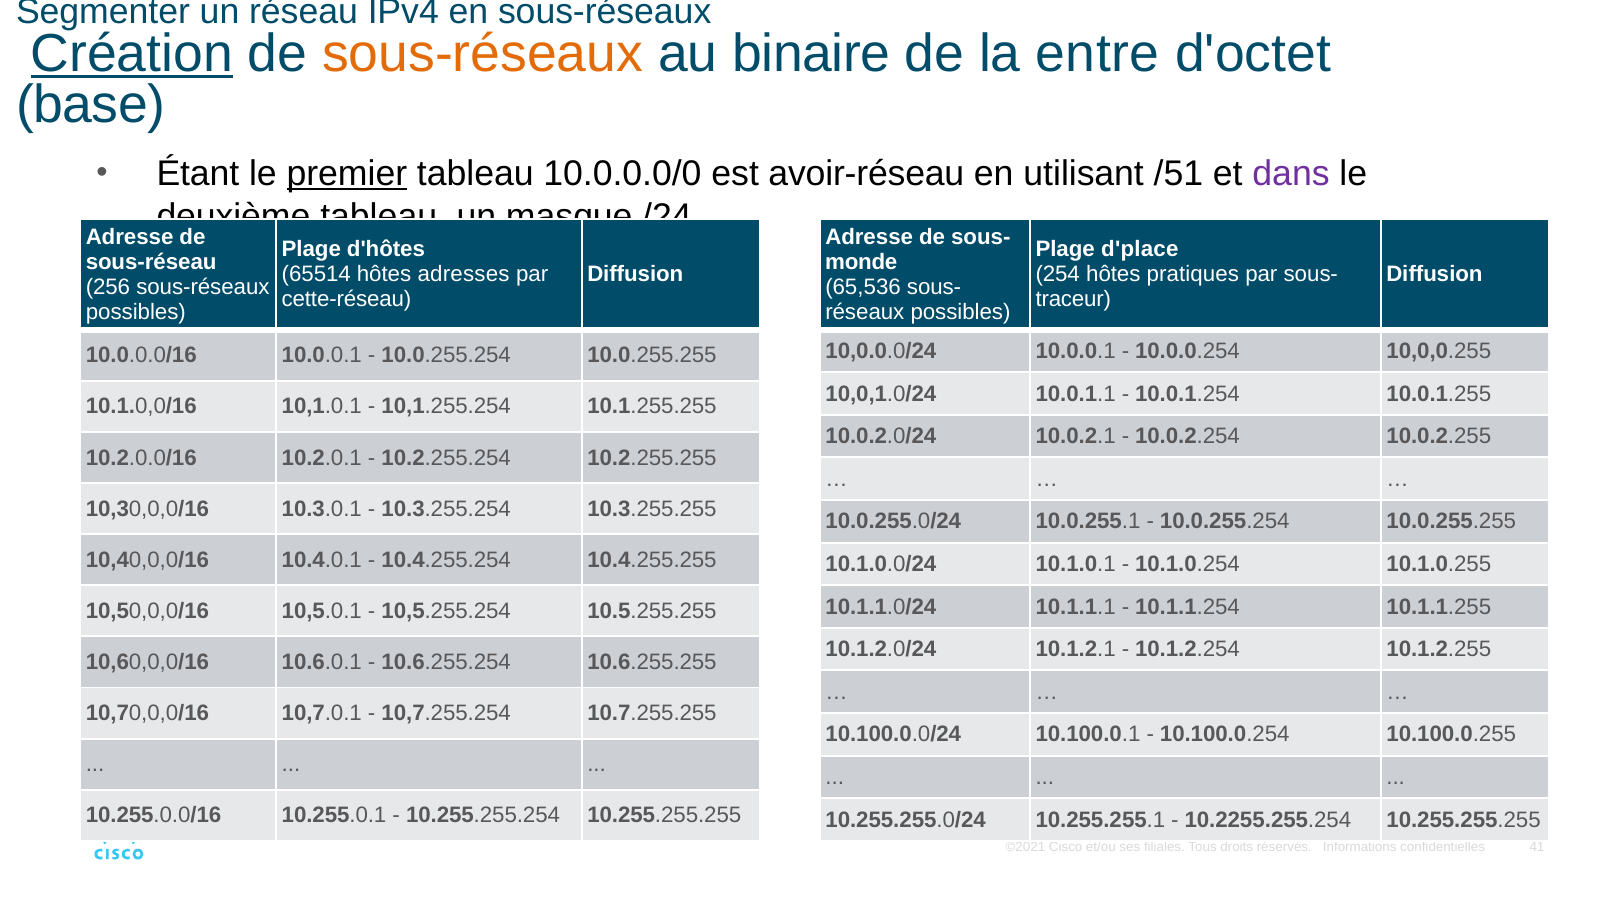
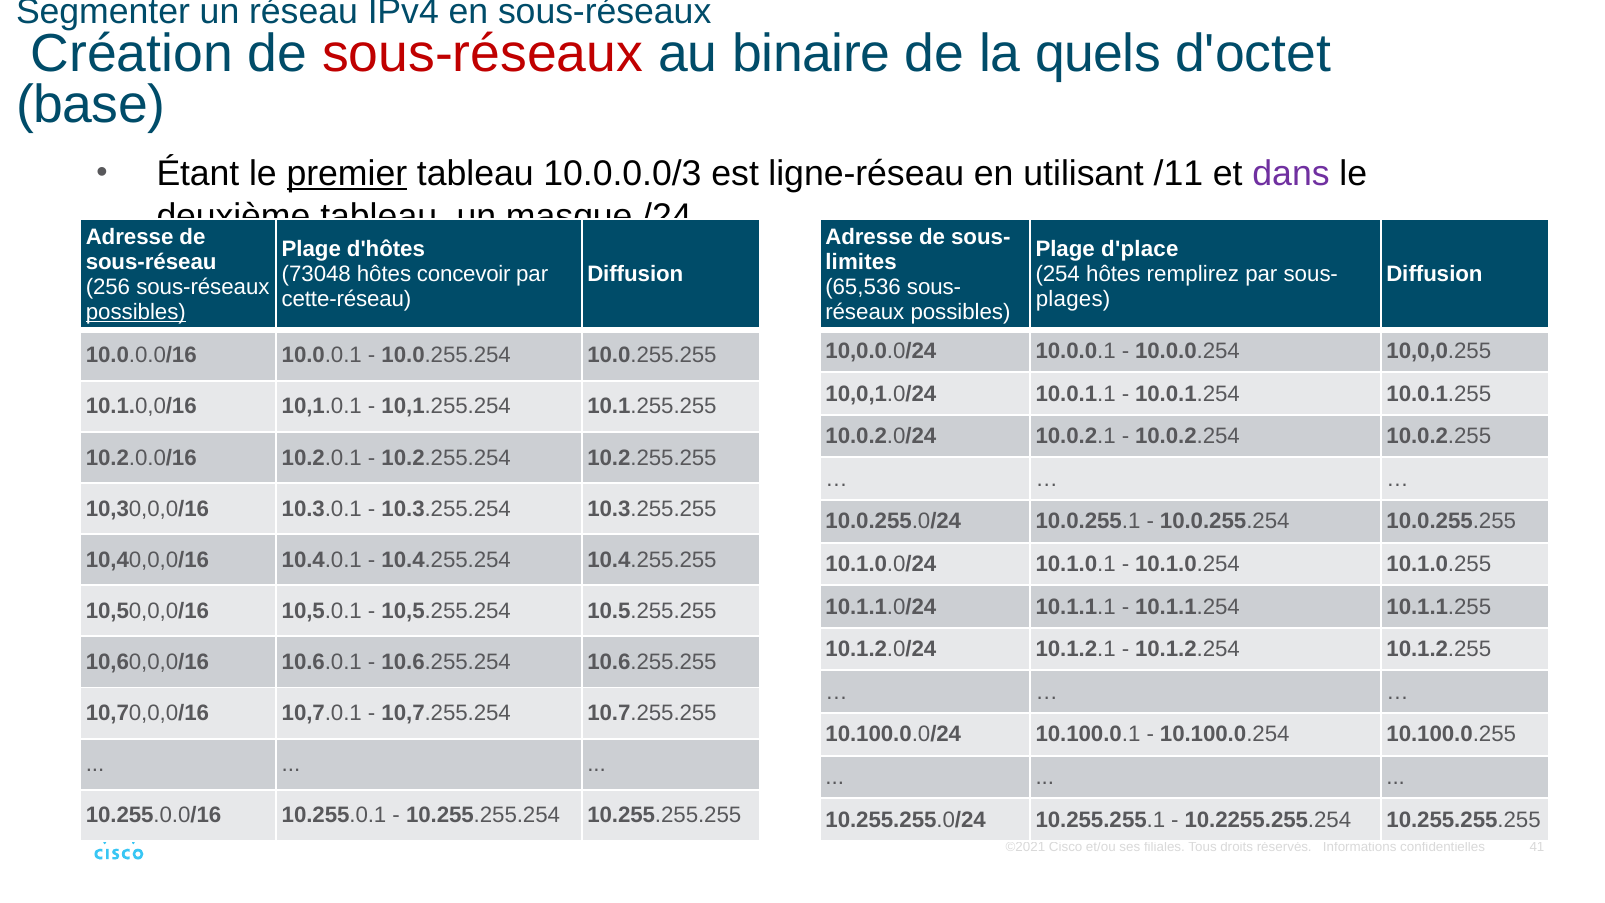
Création underline: present -> none
sous-réseaux at (483, 53) colour: orange -> red
entre: entre -> quels
10.0.0.0/0: 10.0.0.0/0 -> 10.0.0.0/3
avoir-réseau: avoir-réseau -> ligne-réseau
/51: /51 -> /11
monde: monde -> limites
65514: 65514 -> 73048
adresses: adresses -> concevoir
pratiques: pratiques -> remplirez
traceur: traceur -> plages
possibles at (136, 312) underline: none -> present
